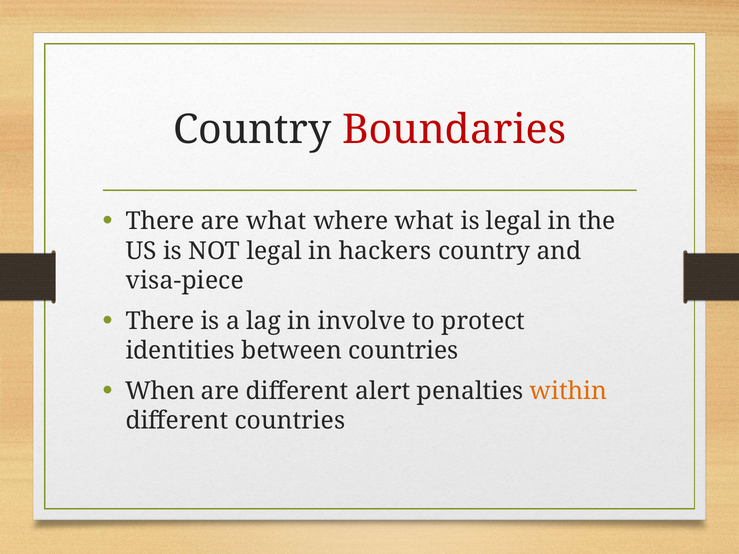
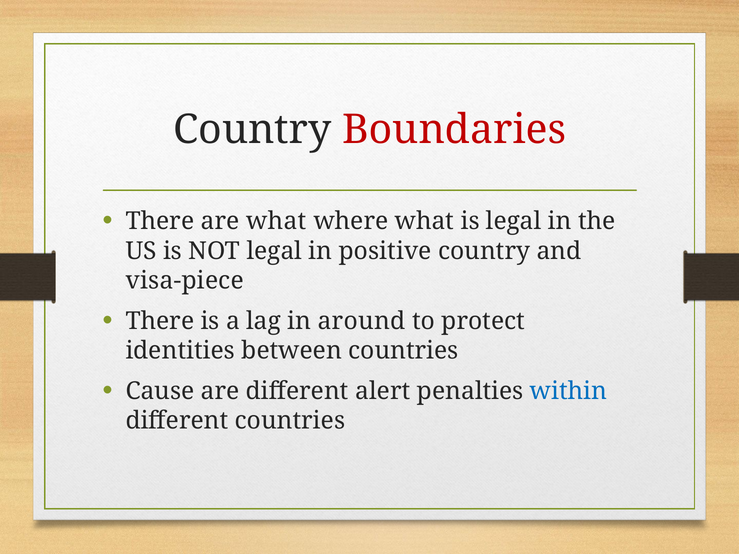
hackers: hackers -> positive
involve: involve -> around
When: When -> Cause
within colour: orange -> blue
